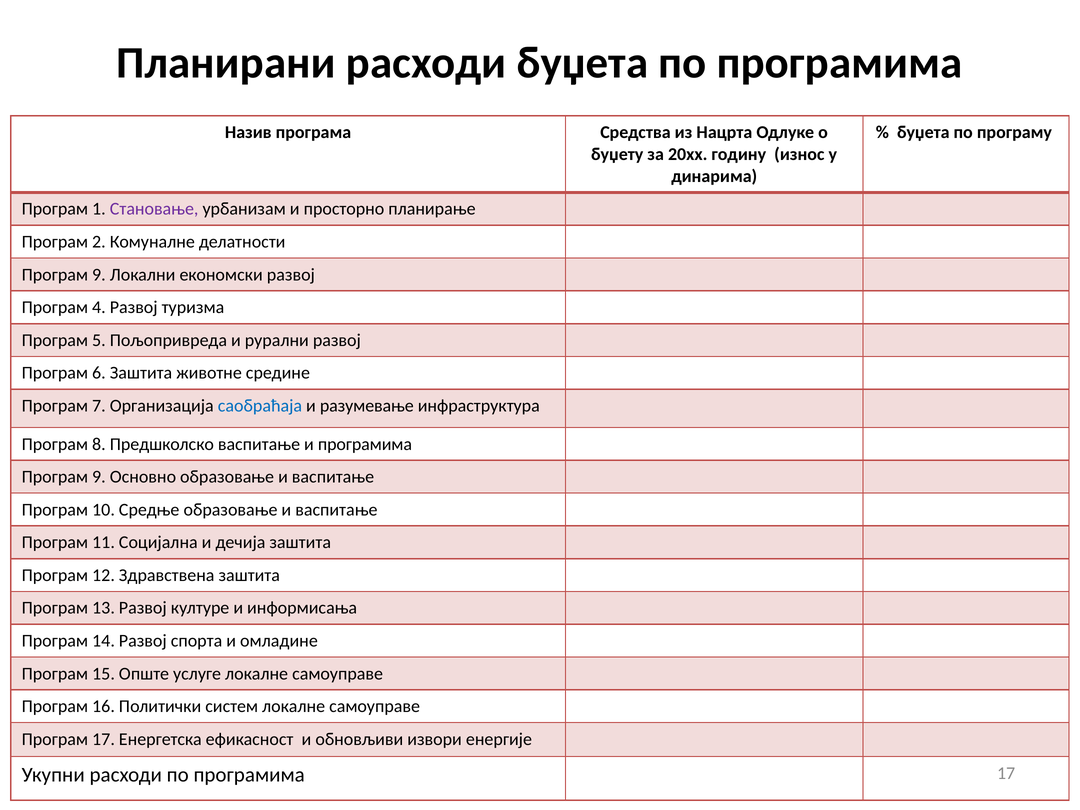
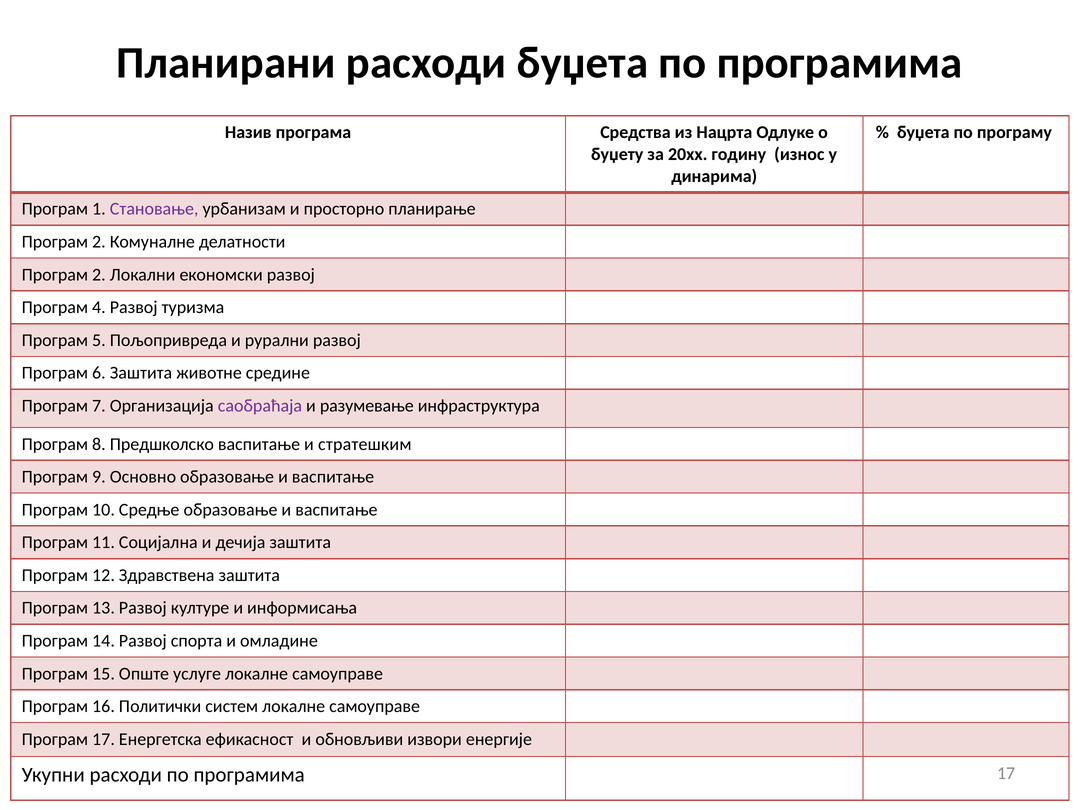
9 at (99, 275): 9 -> 2
саобраћаја colour: blue -> purple
и програмима: програмима -> стратешким
